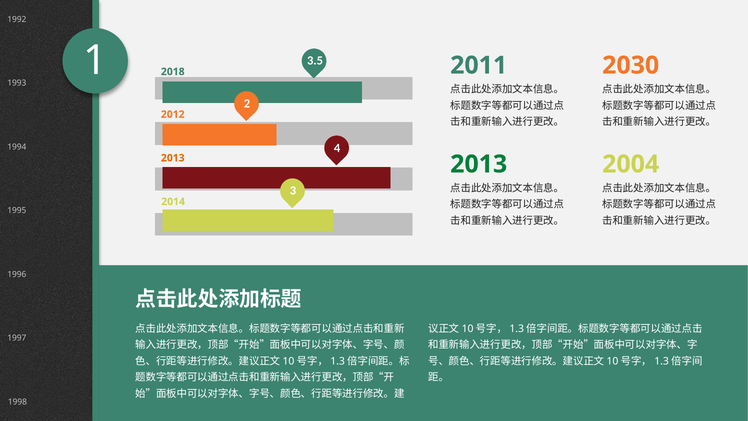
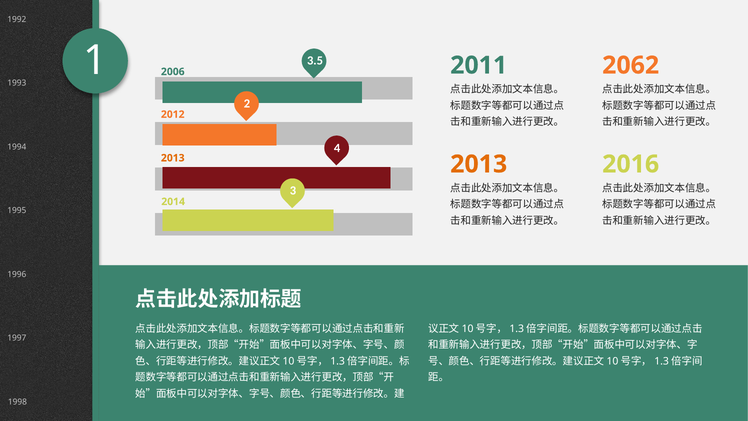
2030: 2030 -> 2062
2018: 2018 -> 2006
2013 at (479, 164) colour: green -> orange
2004: 2004 -> 2016
